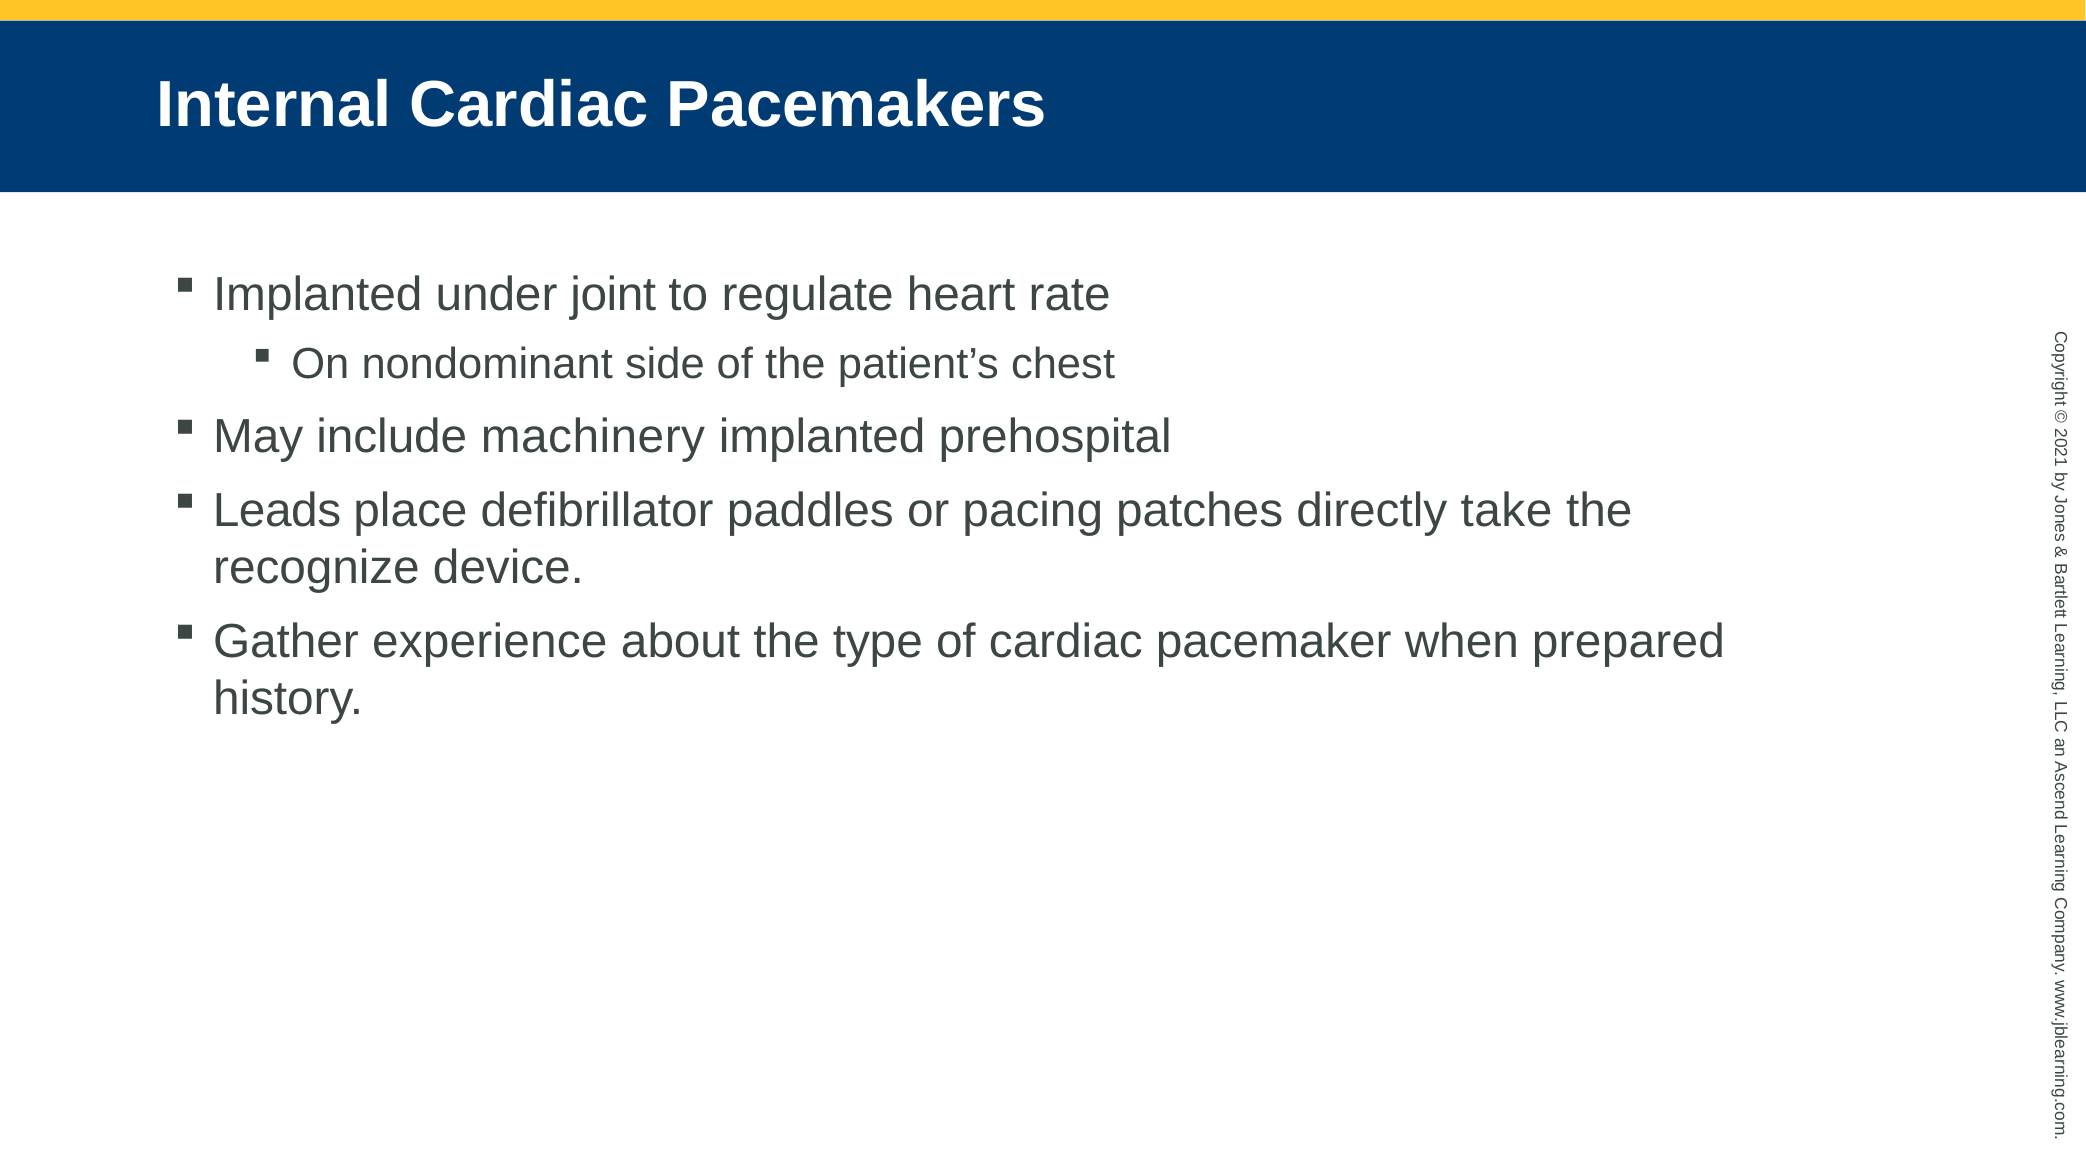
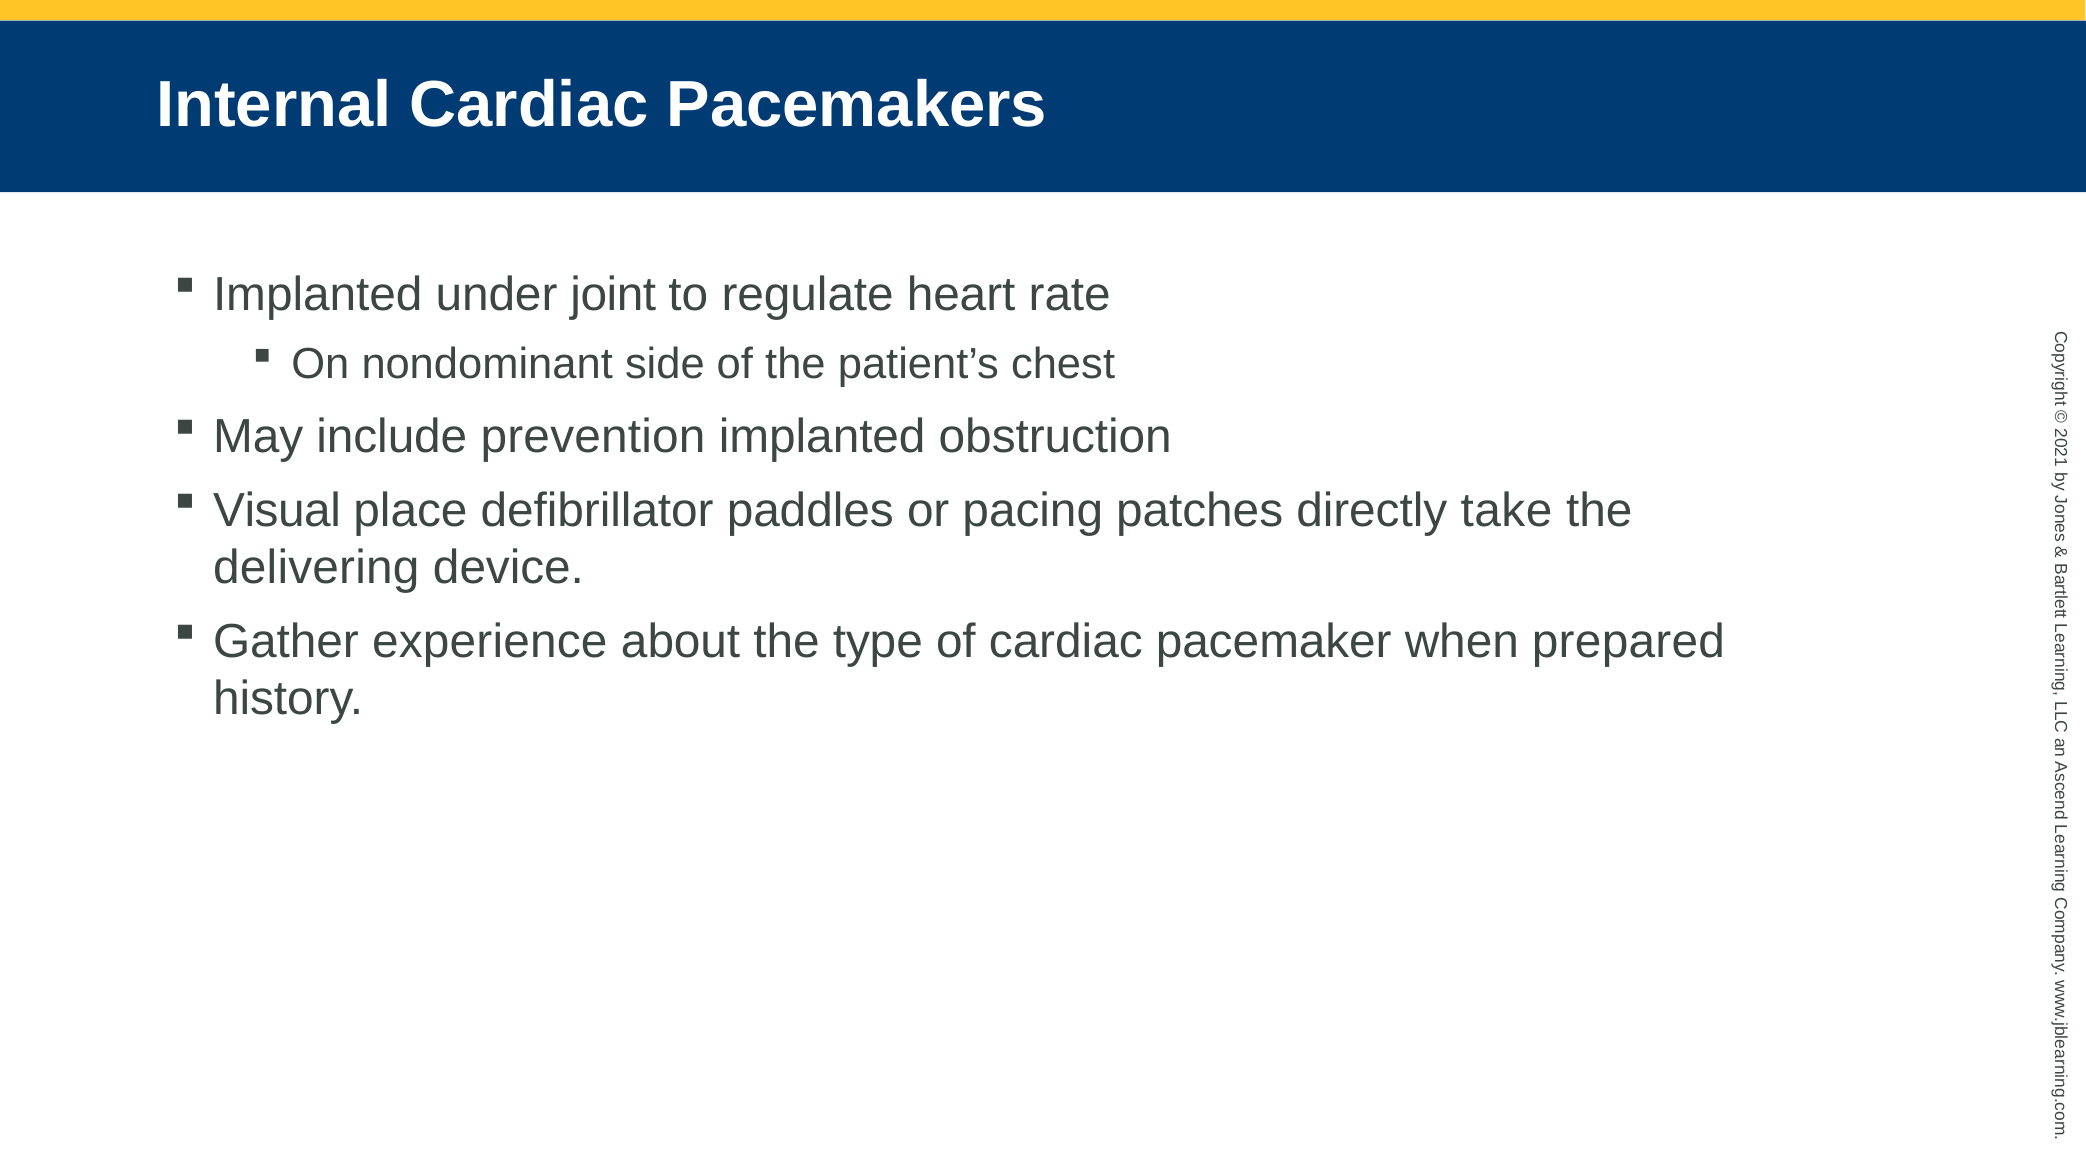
machinery: machinery -> prevention
prehospital: prehospital -> obstruction
Leads: Leads -> Visual
recognize: recognize -> delivering
